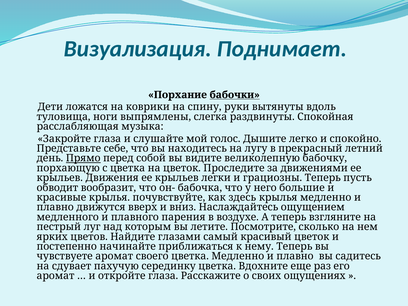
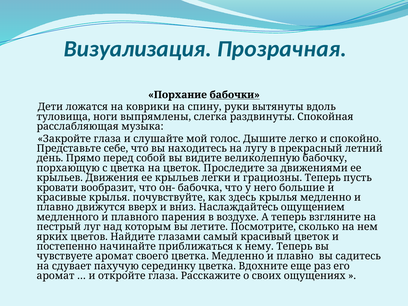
Поднимает: Поднимает -> Прозрачная
Прямо underline: present -> none
обводит: обводит -> кровати
